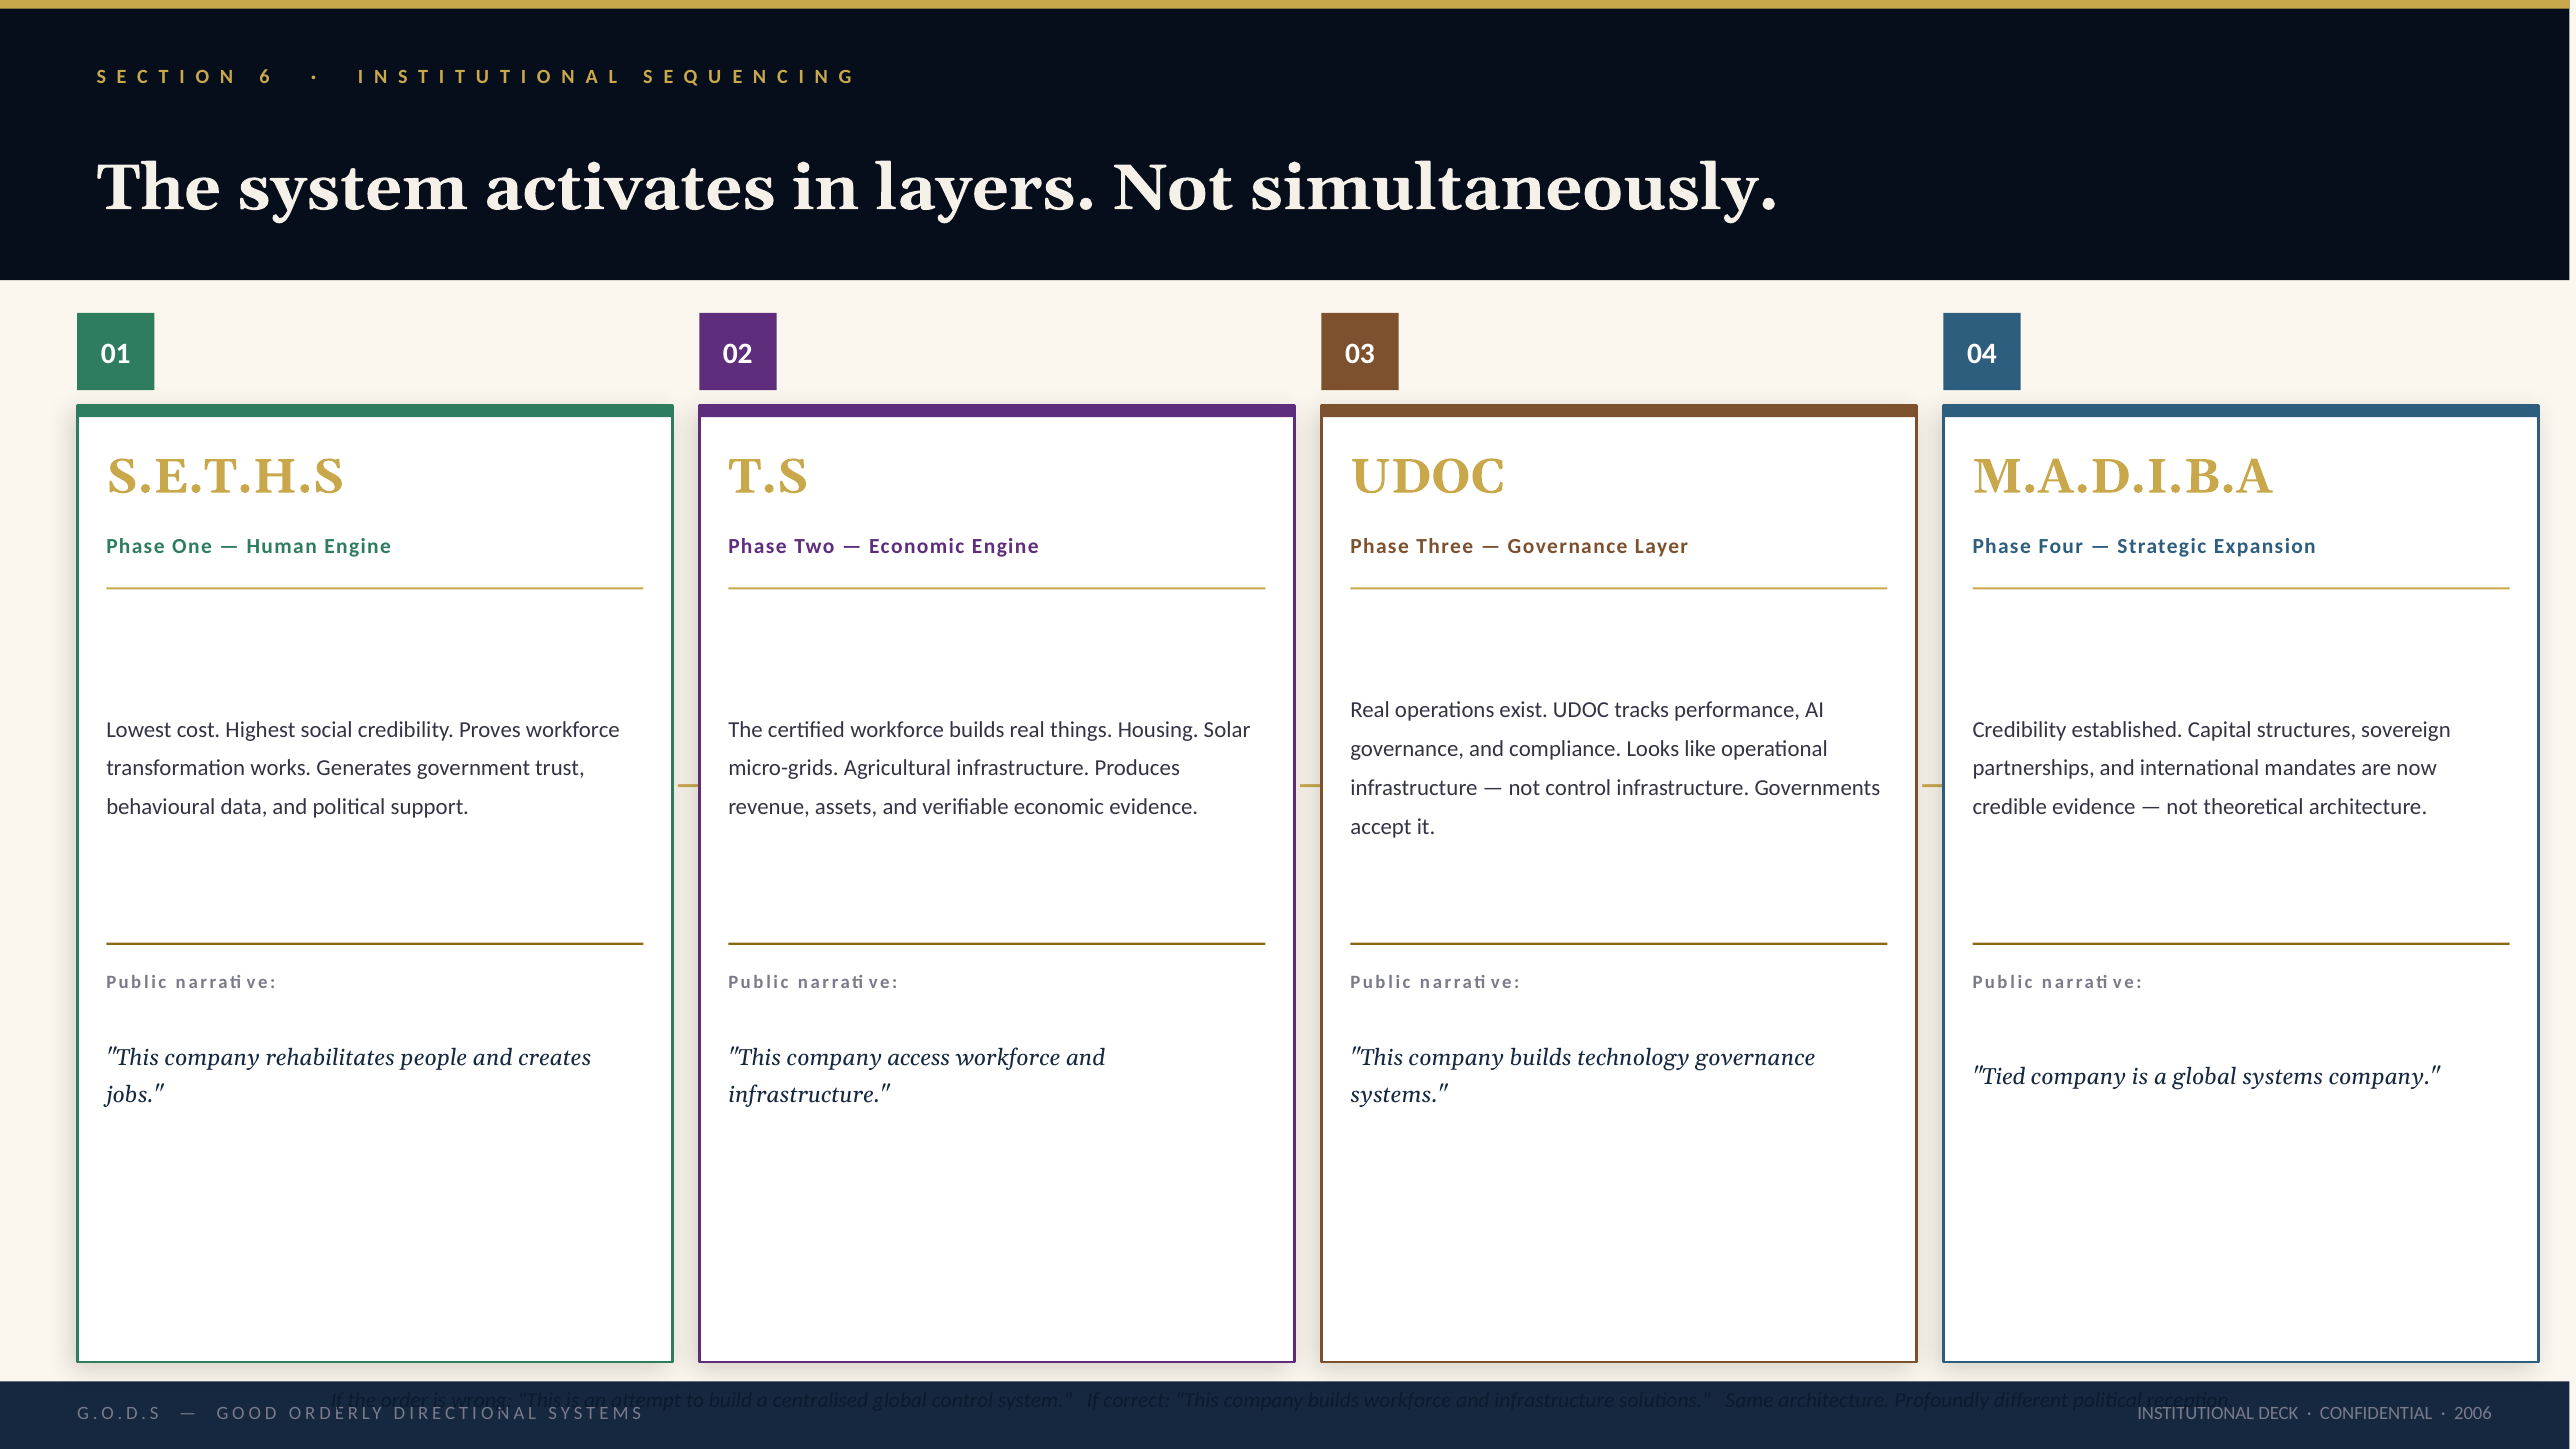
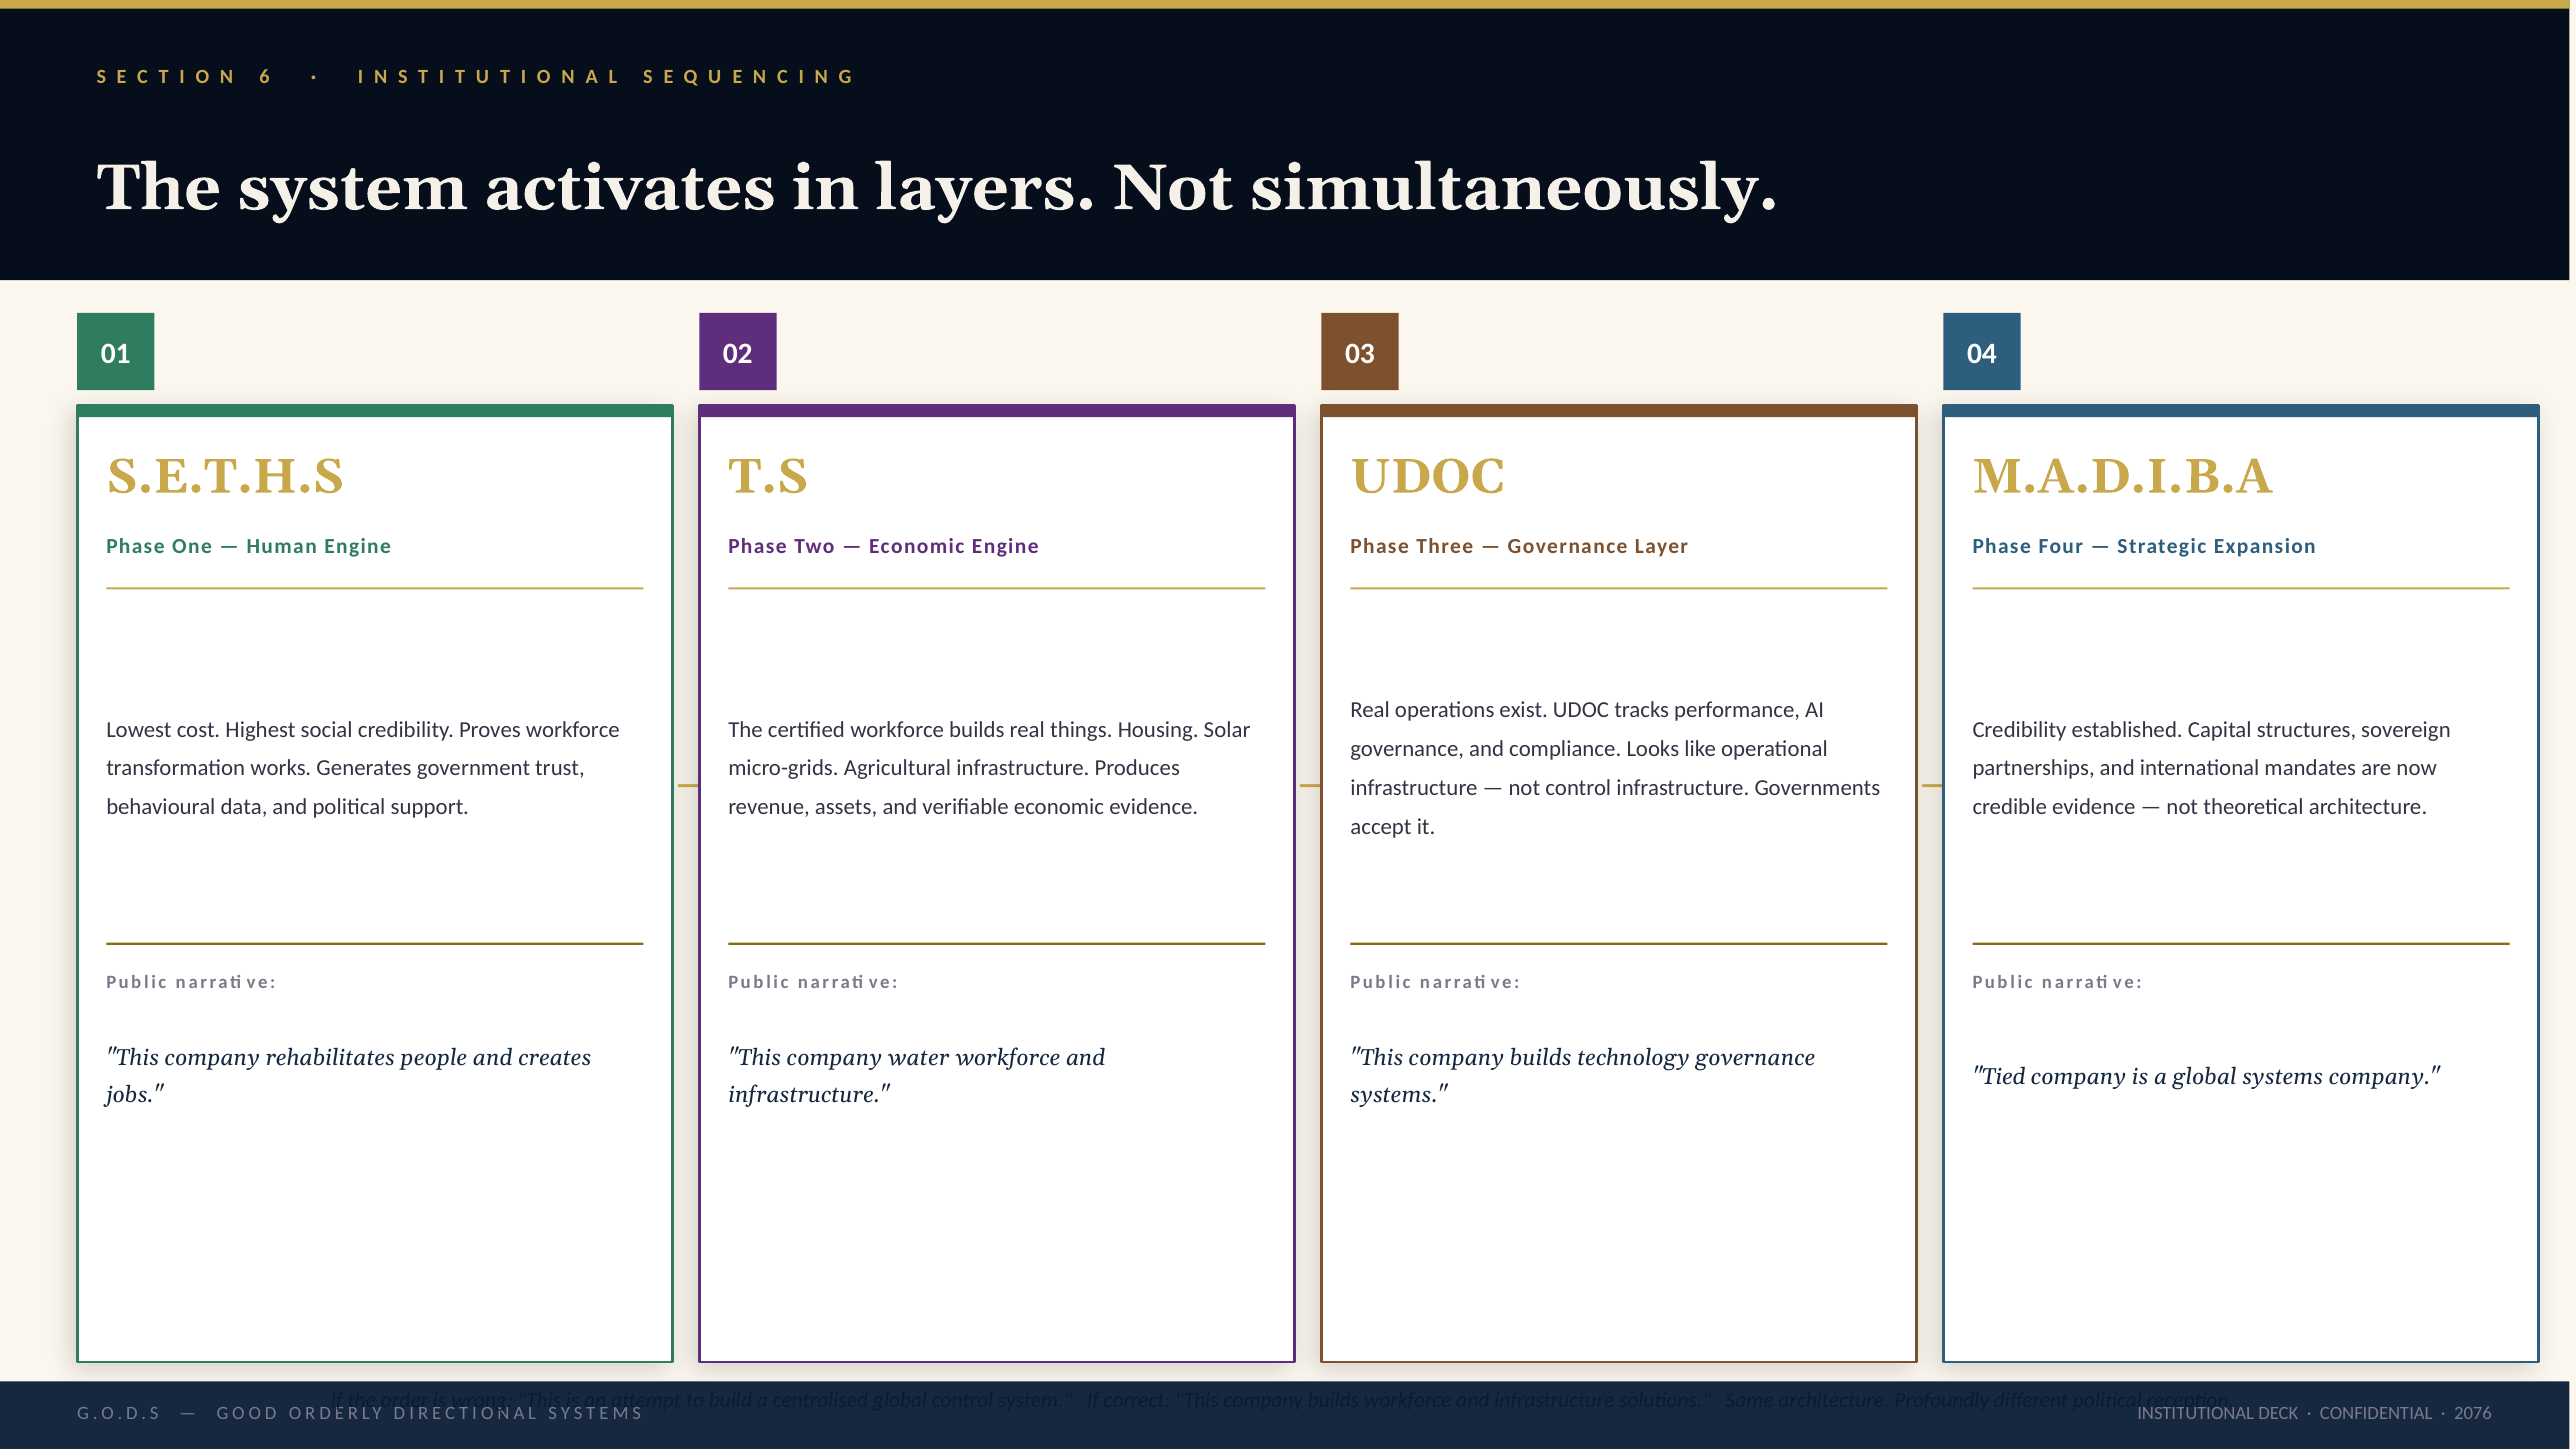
access: access -> water
2006: 2006 -> 2076
